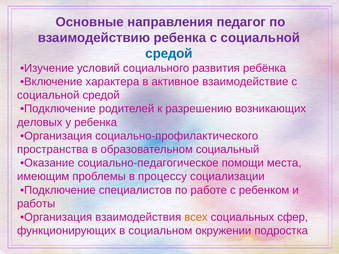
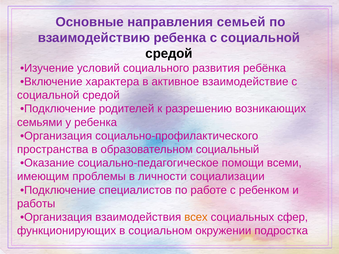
педагог: педагог -> семьей
средой at (169, 54) colour: blue -> black
деловых: деловых -> семьями
места: места -> всеми
процессу: процессу -> личности
